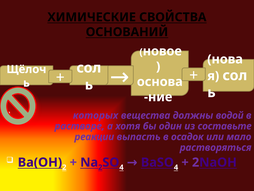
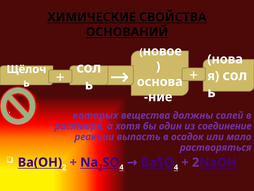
водой: водой -> солей
составьте: составьте -> соединение
